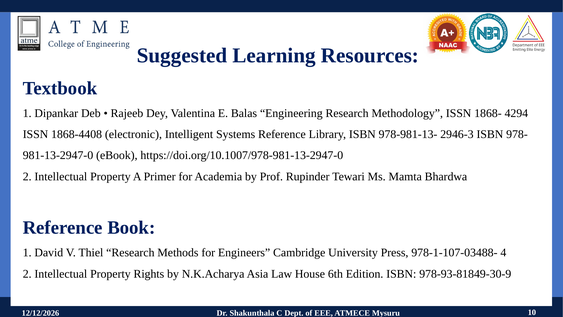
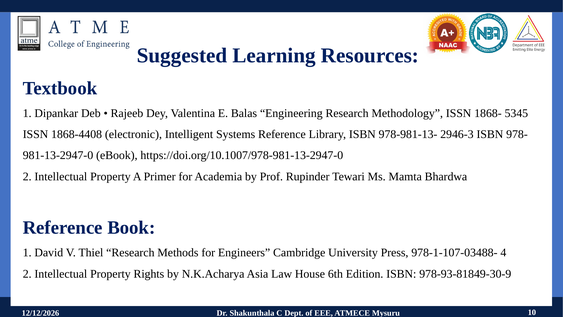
4294: 4294 -> 5345
